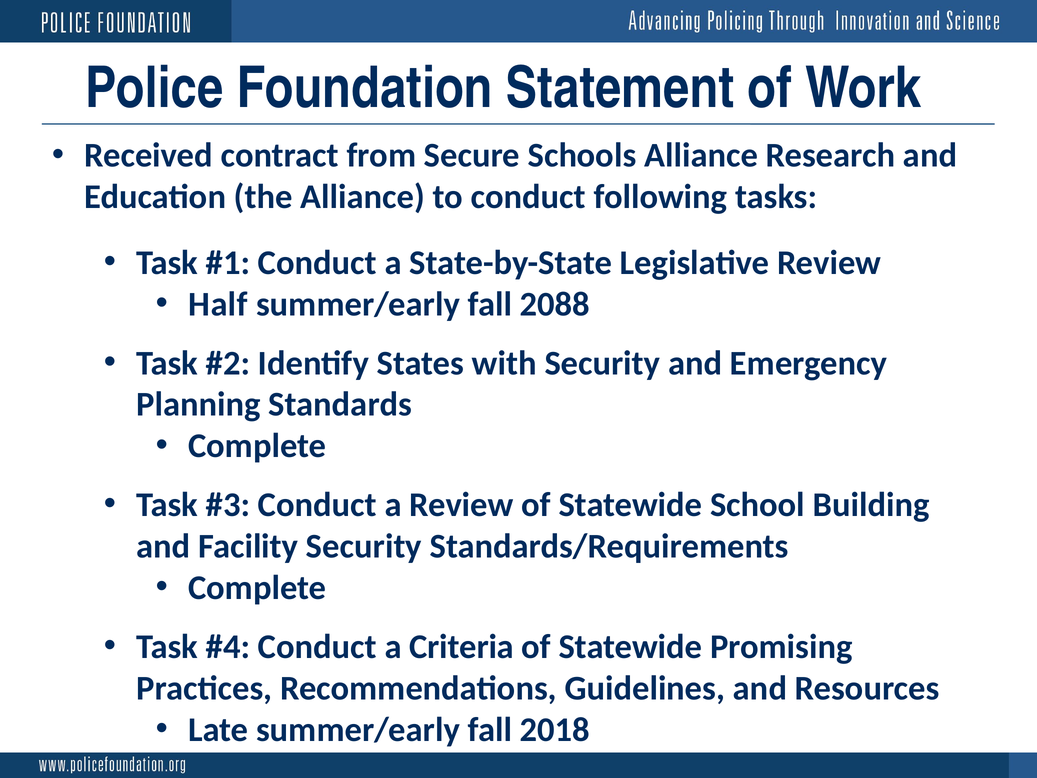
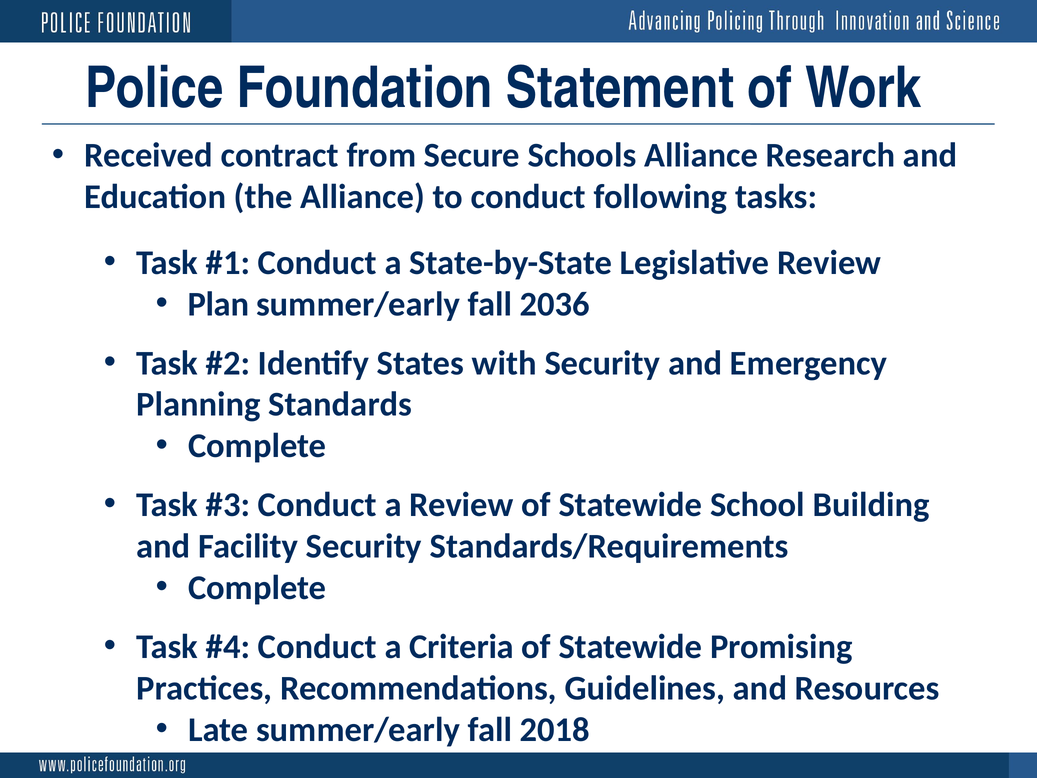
Half: Half -> Plan
2088: 2088 -> 2036
